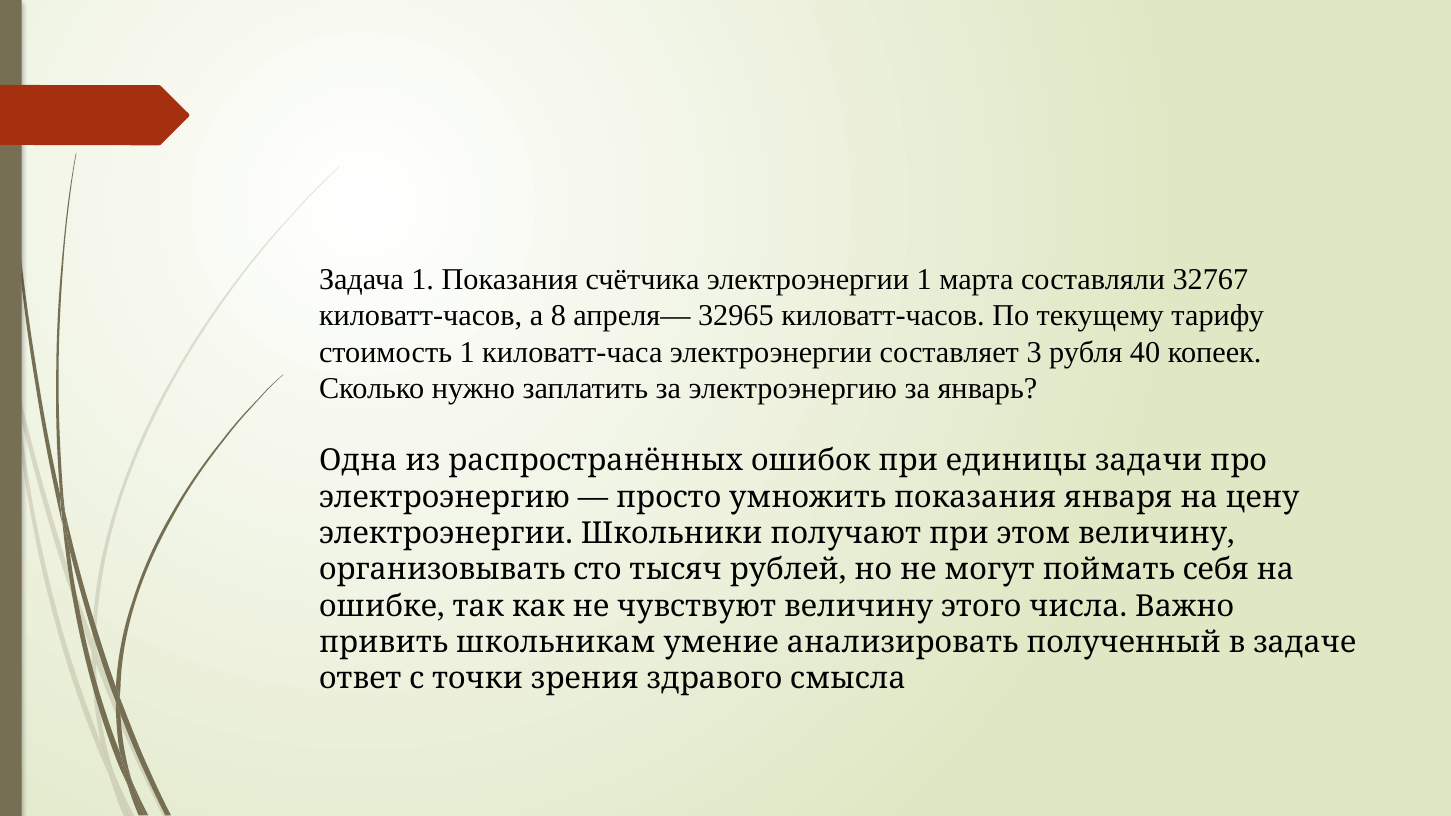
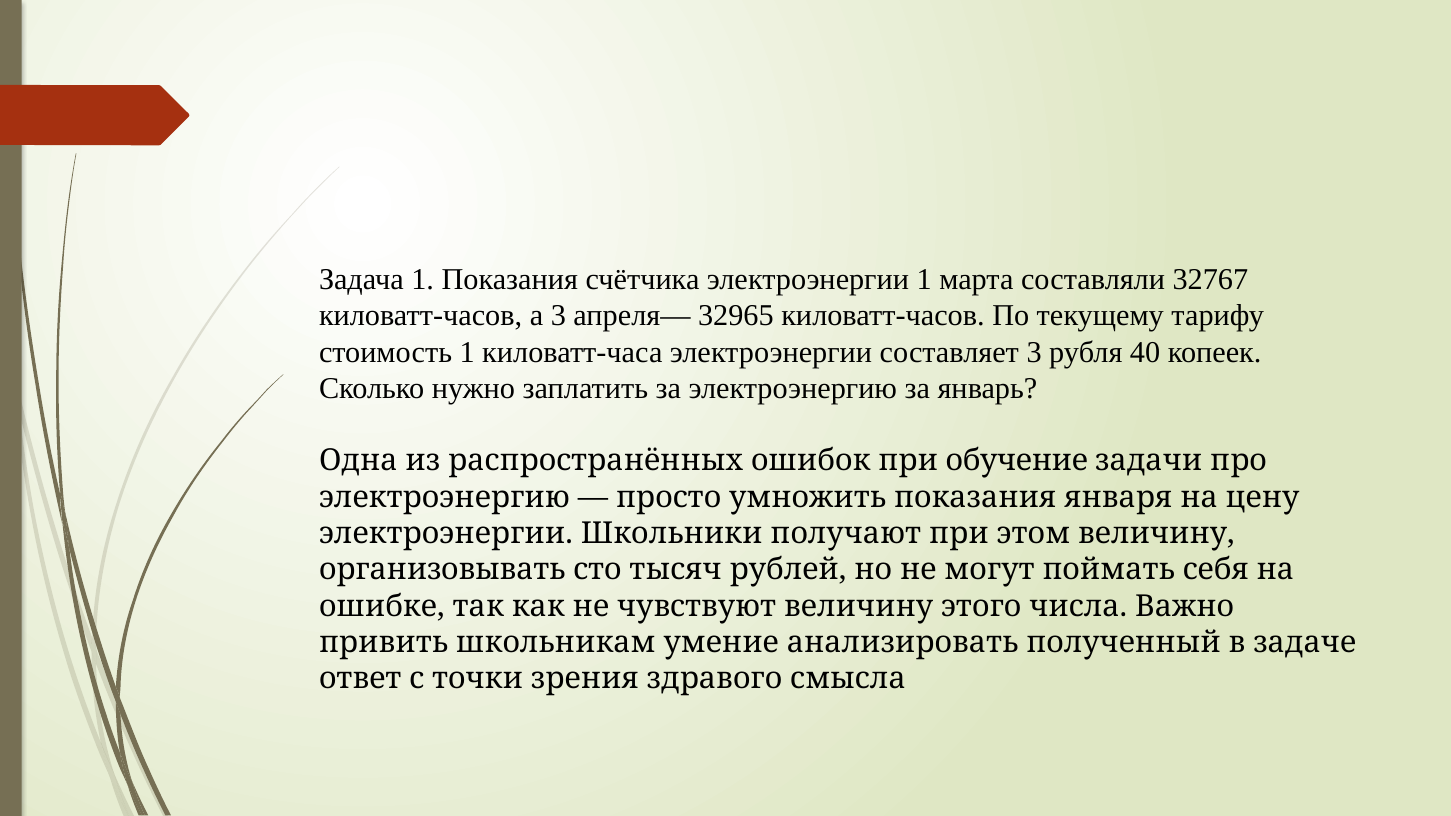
а 8: 8 -> 3
единицы: единицы -> обучение
